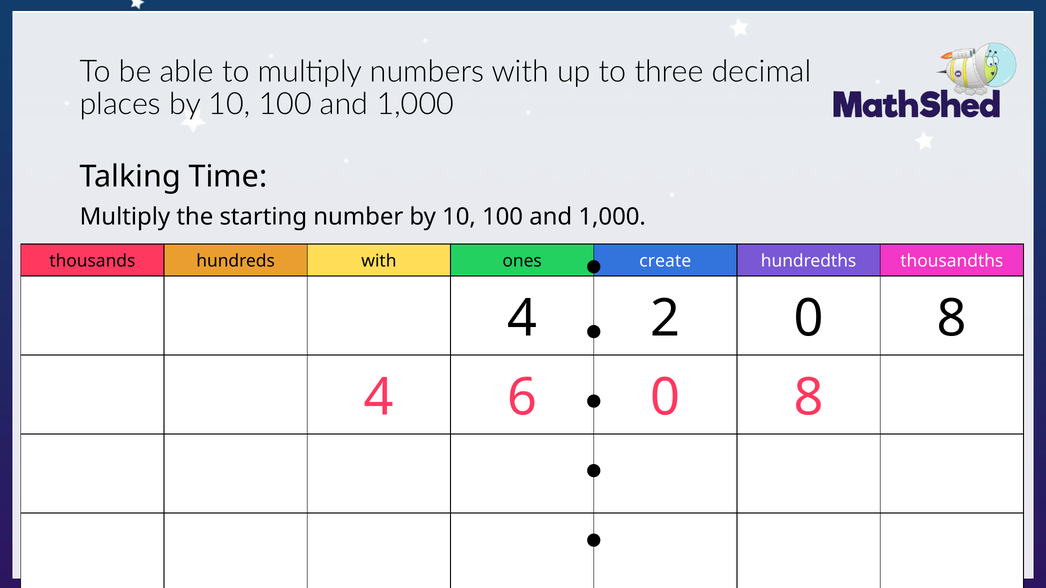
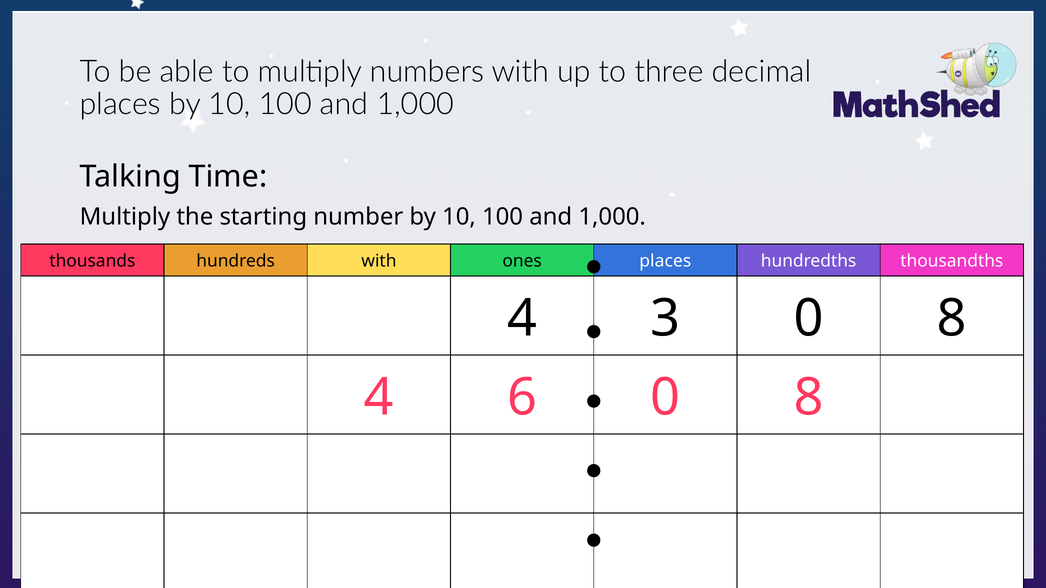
ones create: create -> places
2: 2 -> 3
